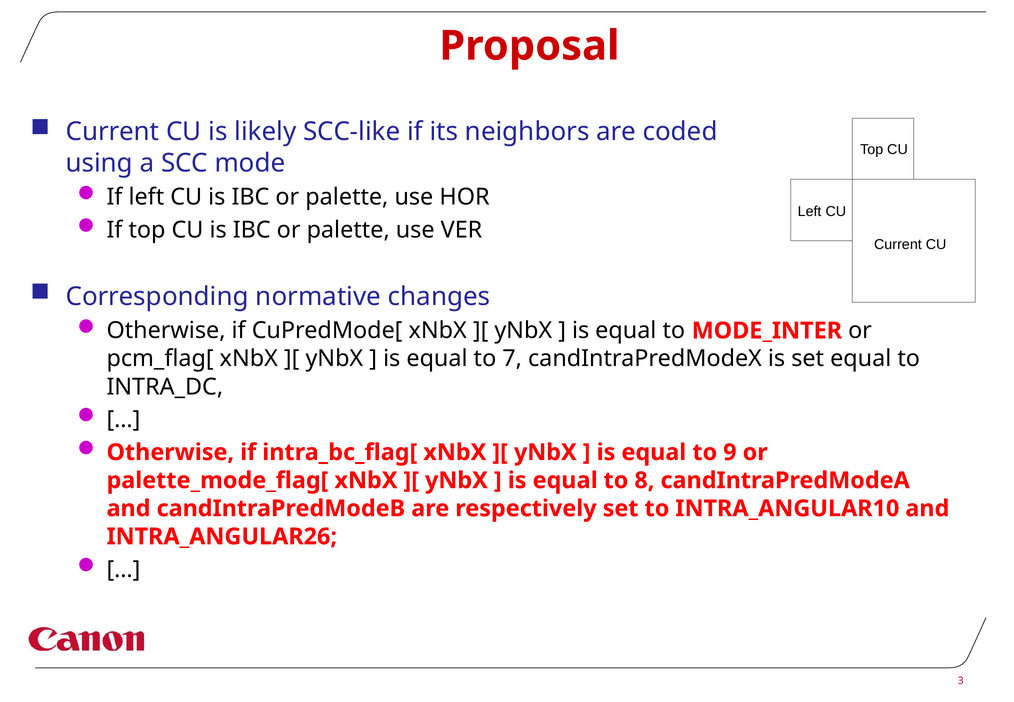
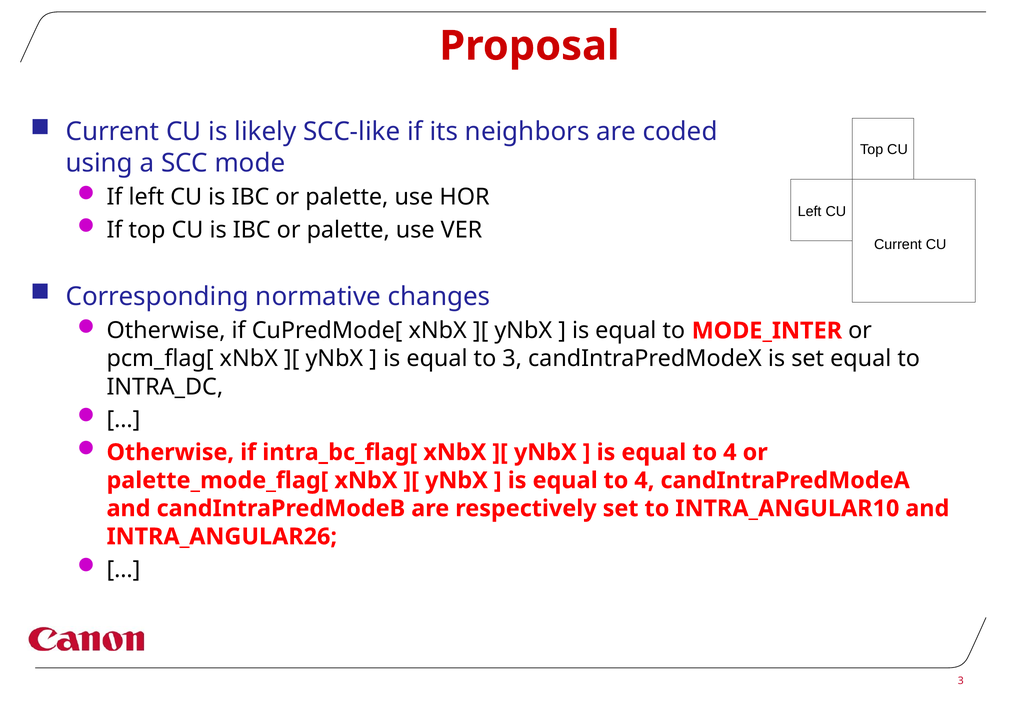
to 7: 7 -> 3
9 at (730, 452): 9 -> 4
8 at (644, 480): 8 -> 4
